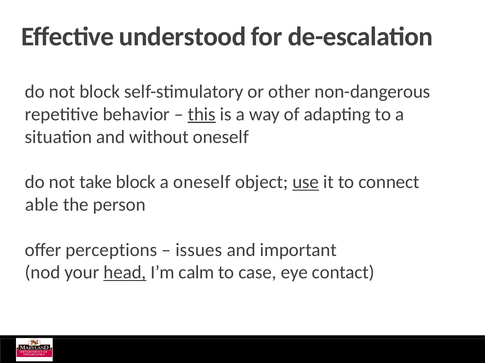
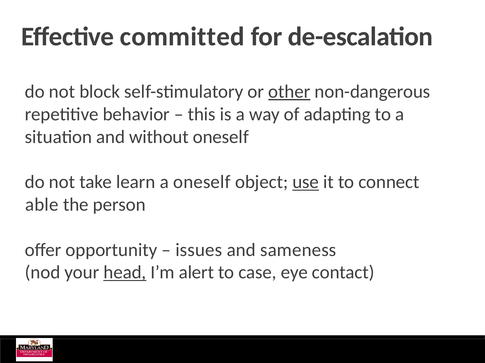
understood: understood -> committed
other underline: none -> present
this underline: present -> none
take block: block -> learn
perceptions: perceptions -> opportunity
important: important -> sameness
calm: calm -> alert
